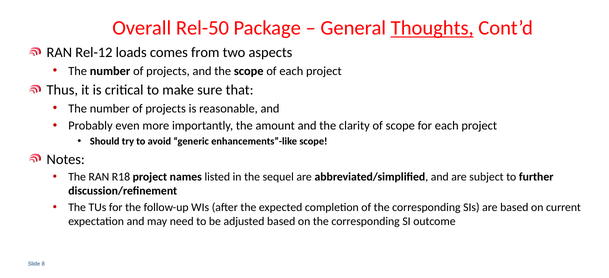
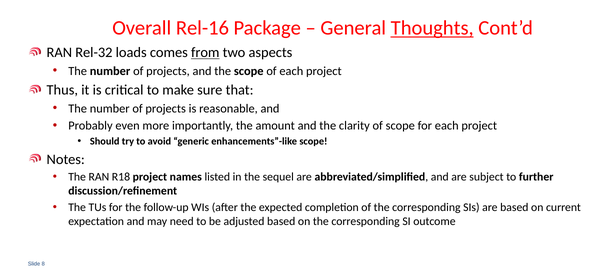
Rel-50: Rel-50 -> Rel-16
Rel-12: Rel-12 -> Rel-32
from underline: none -> present
